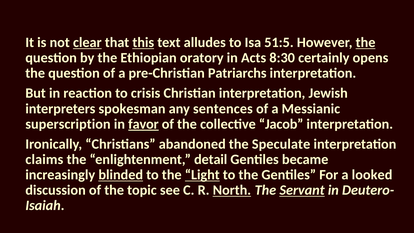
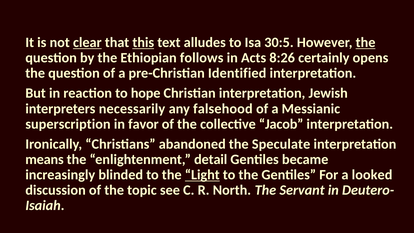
51:5: 51:5 -> 30:5
oratory: oratory -> follows
8:30: 8:30 -> 8:26
Patriarchs: Patriarchs -> Identified
crisis: crisis -> hope
spokesman: spokesman -> necessarily
sentences: sentences -> falsehood
favor underline: present -> none
claims: claims -> means
blinded underline: present -> none
North underline: present -> none
Servant underline: present -> none
